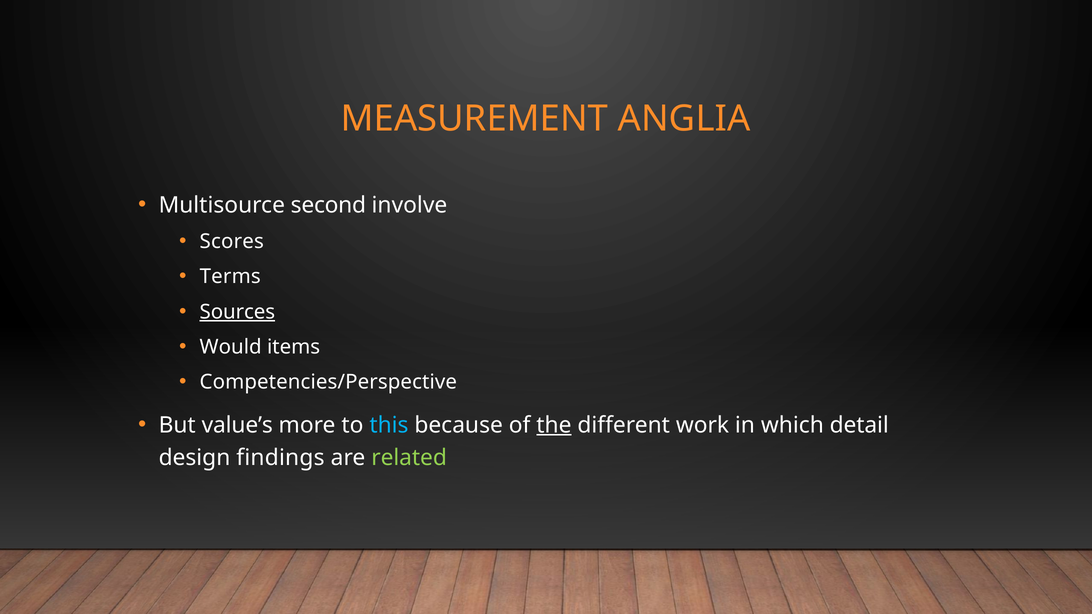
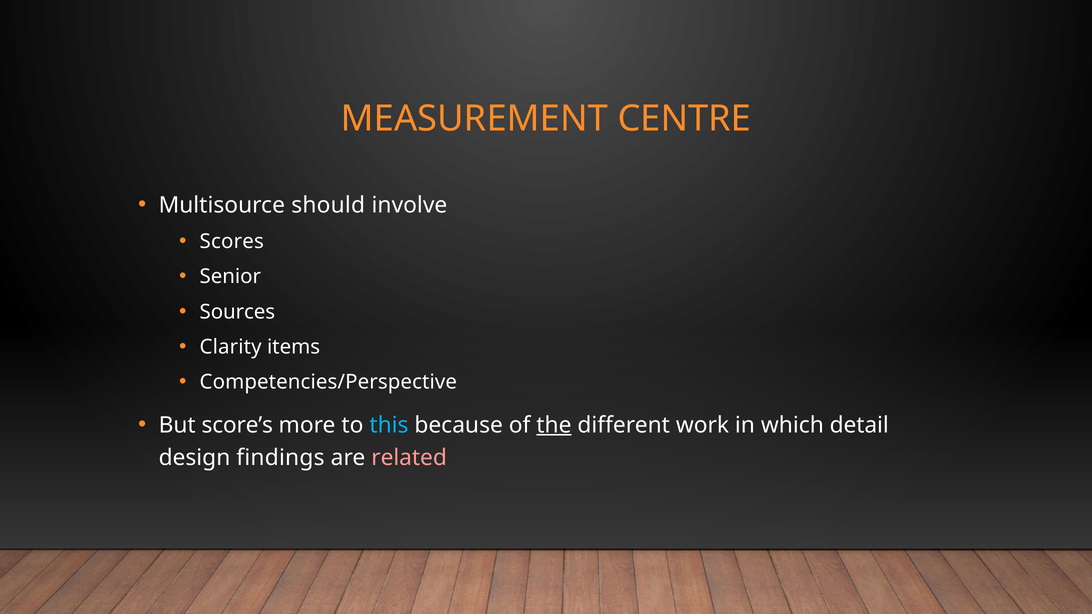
ANGLIA: ANGLIA -> CENTRE
second: second -> should
Terms: Terms -> Senior
Sources underline: present -> none
Would: Would -> Clarity
value’s: value’s -> score’s
related colour: light green -> pink
